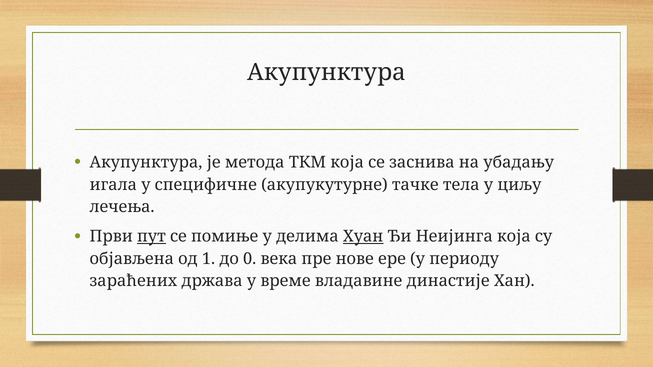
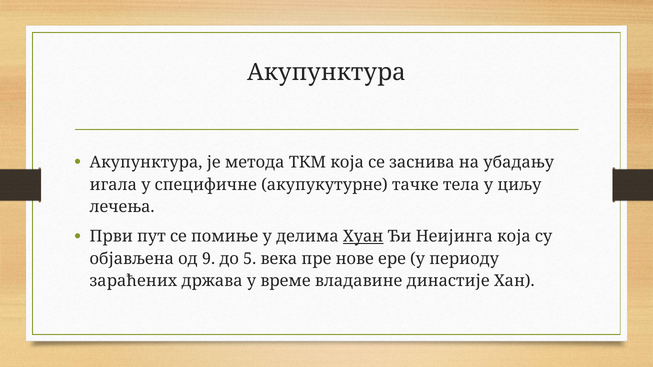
пут underline: present -> none
1: 1 -> 9
0: 0 -> 5
